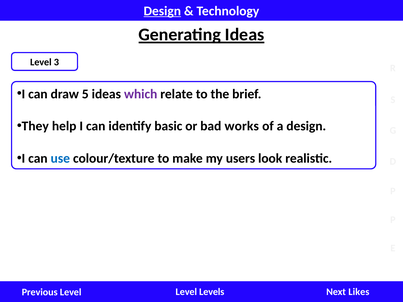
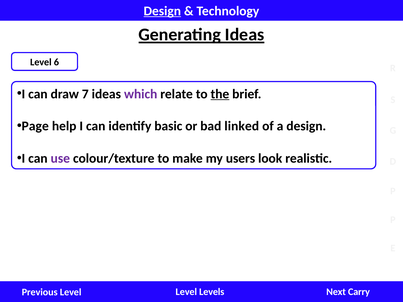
3: 3 -> 6
5: 5 -> 7
the underline: none -> present
They: They -> Page
works: works -> linked
use colour: blue -> purple
Likes: Likes -> Carry
